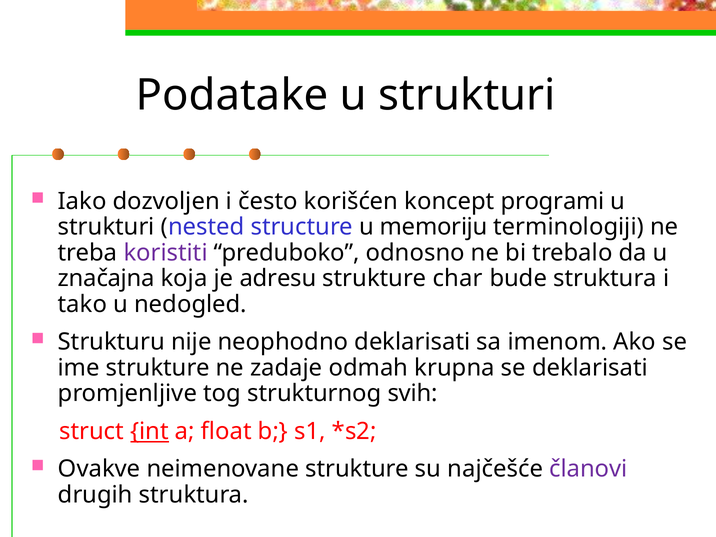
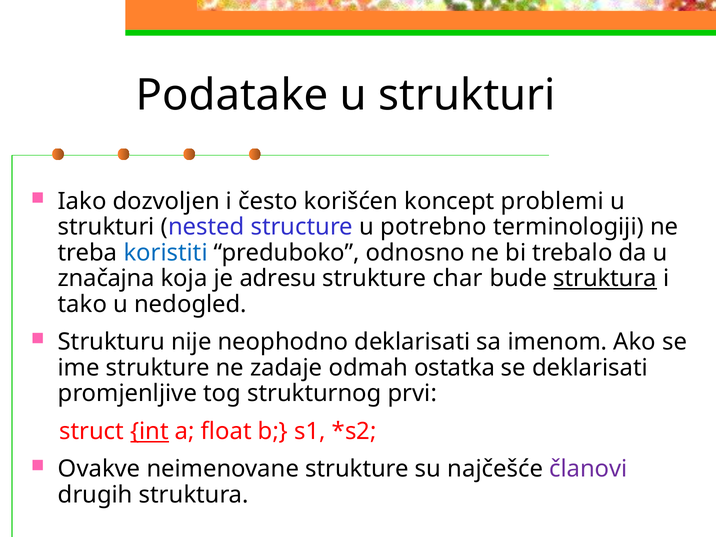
programi: programi -> problemi
memoriju: memoriju -> potrebno
koristiti colour: purple -> blue
struktura at (605, 279) underline: none -> present
krupna: krupna -> ostatka
svih: svih -> prvi
